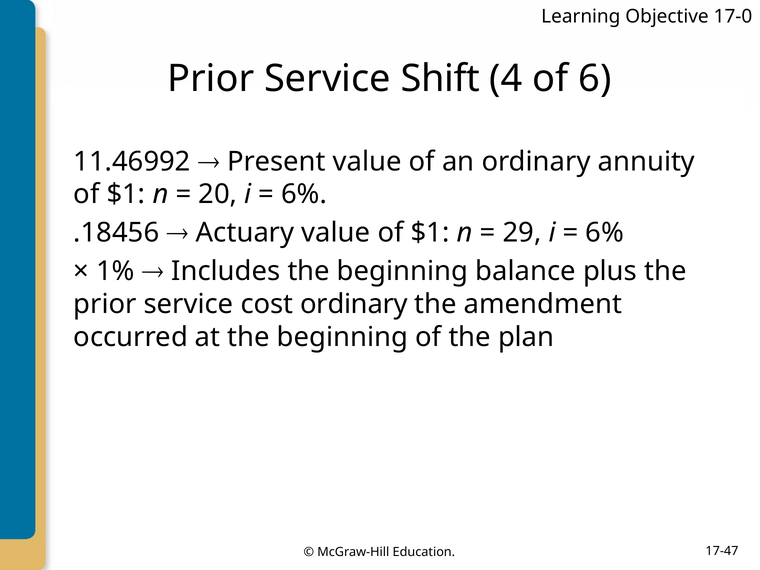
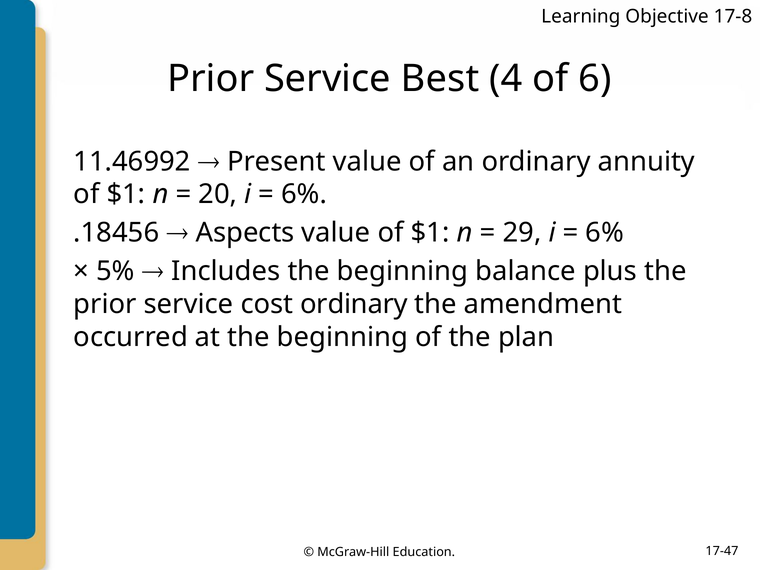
17-0: 17-0 -> 17-8
Shift: Shift -> Best
Actuary: Actuary -> Aspects
1%: 1% -> 5%
